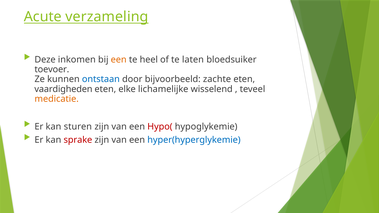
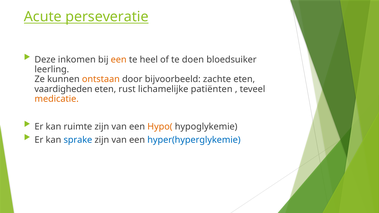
verzameling: verzameling -> perseveratie
laten: laten -> doen
toevoer: toevoer -> leerling
ontstaan colour: blue -> orange
elke: elke -> rust
wisselend: wisselend -> patiënten
sturen: sturen -> ruimte
Hypo( colour: red -> orange
sprake colour: red -> blue
